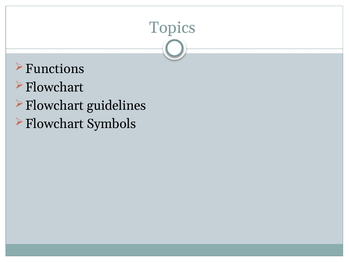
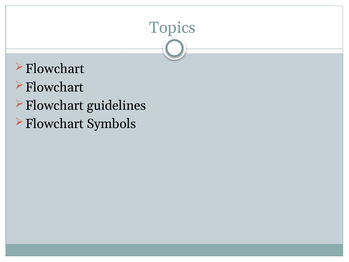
Functions at (55, 69): Functions -> Flowchart
